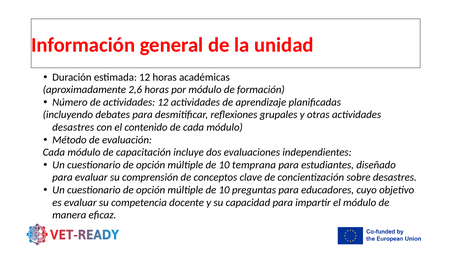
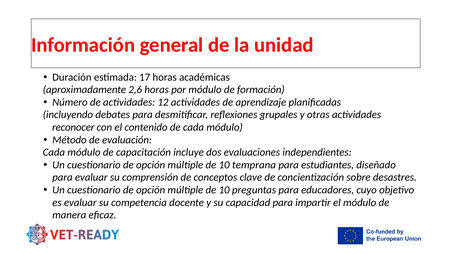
estimada 12: 12 -> 17
desastres at (73, 127): desastres -> reconocer
